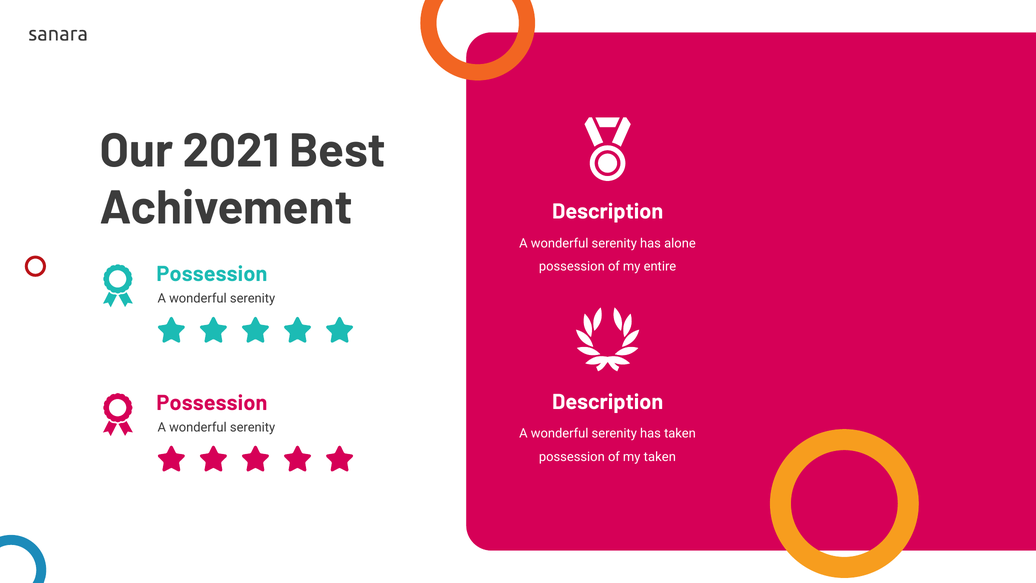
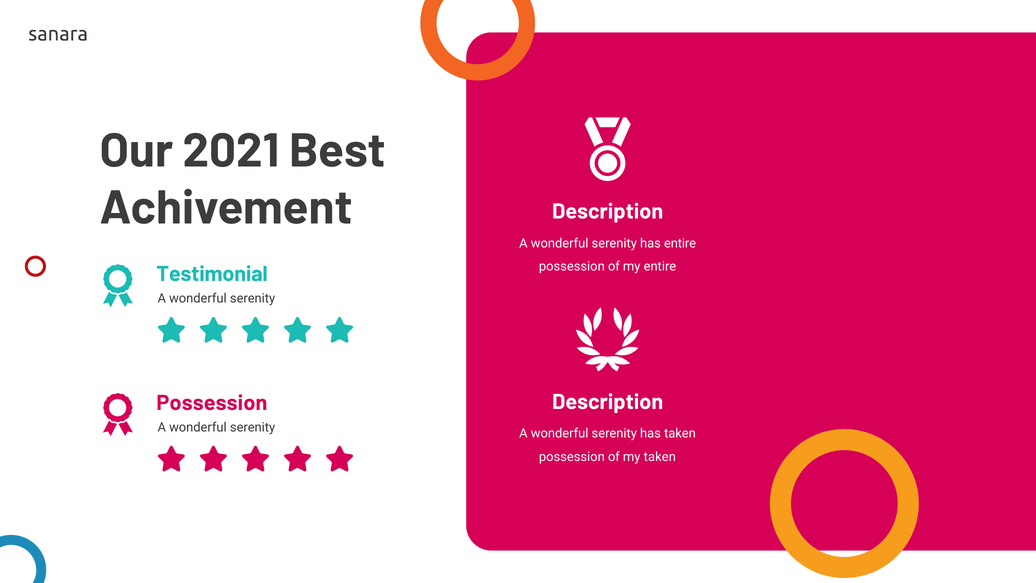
has alone: alone -> entire
Possession at (212, 274): Possession -> Testimonial
